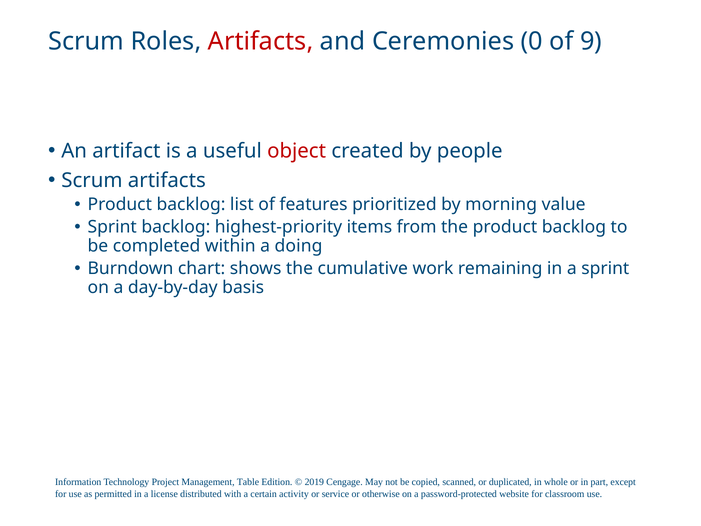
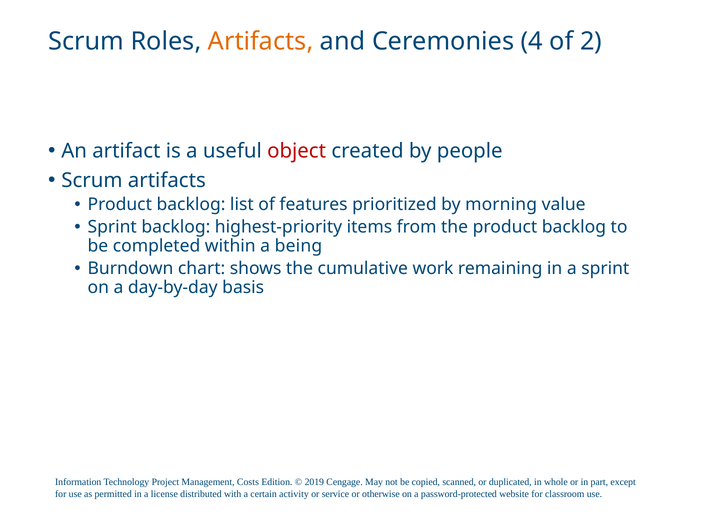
Artifacts at (261, 41) colour: red -> orange
0: 0 -> 4
9: 9 -> 2
doing: doing -> being
Table: Table -> Costs
